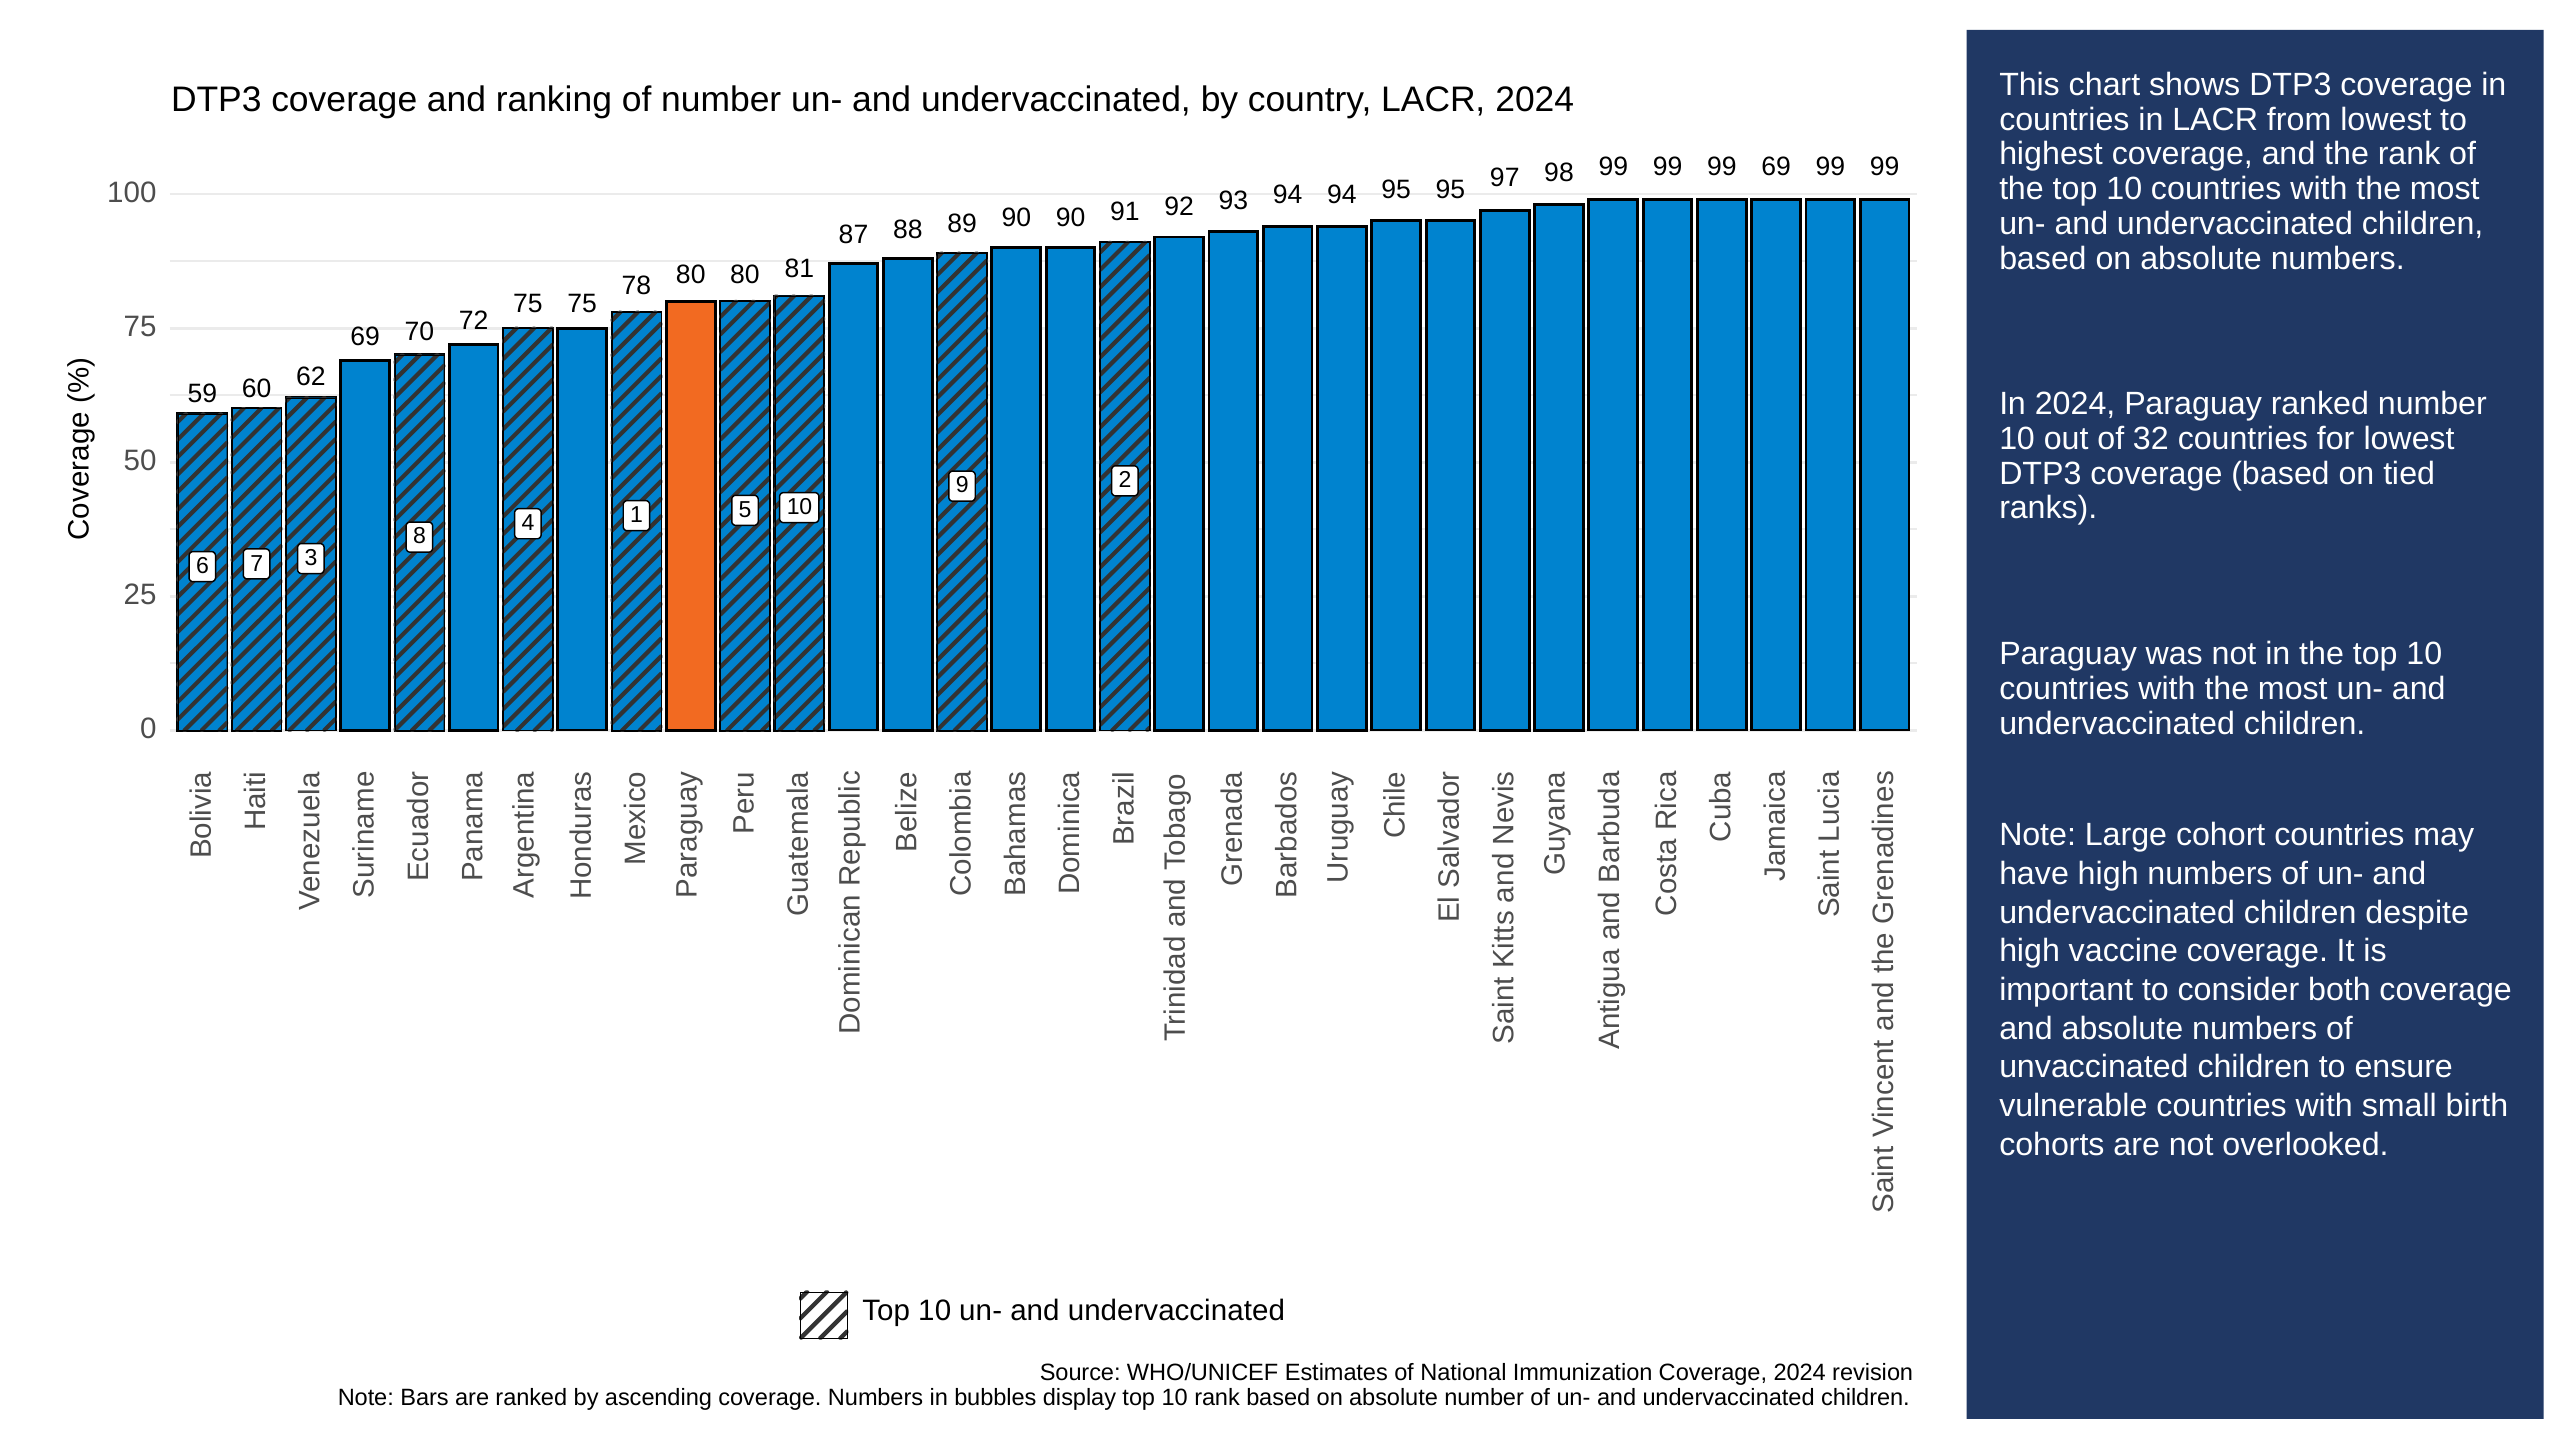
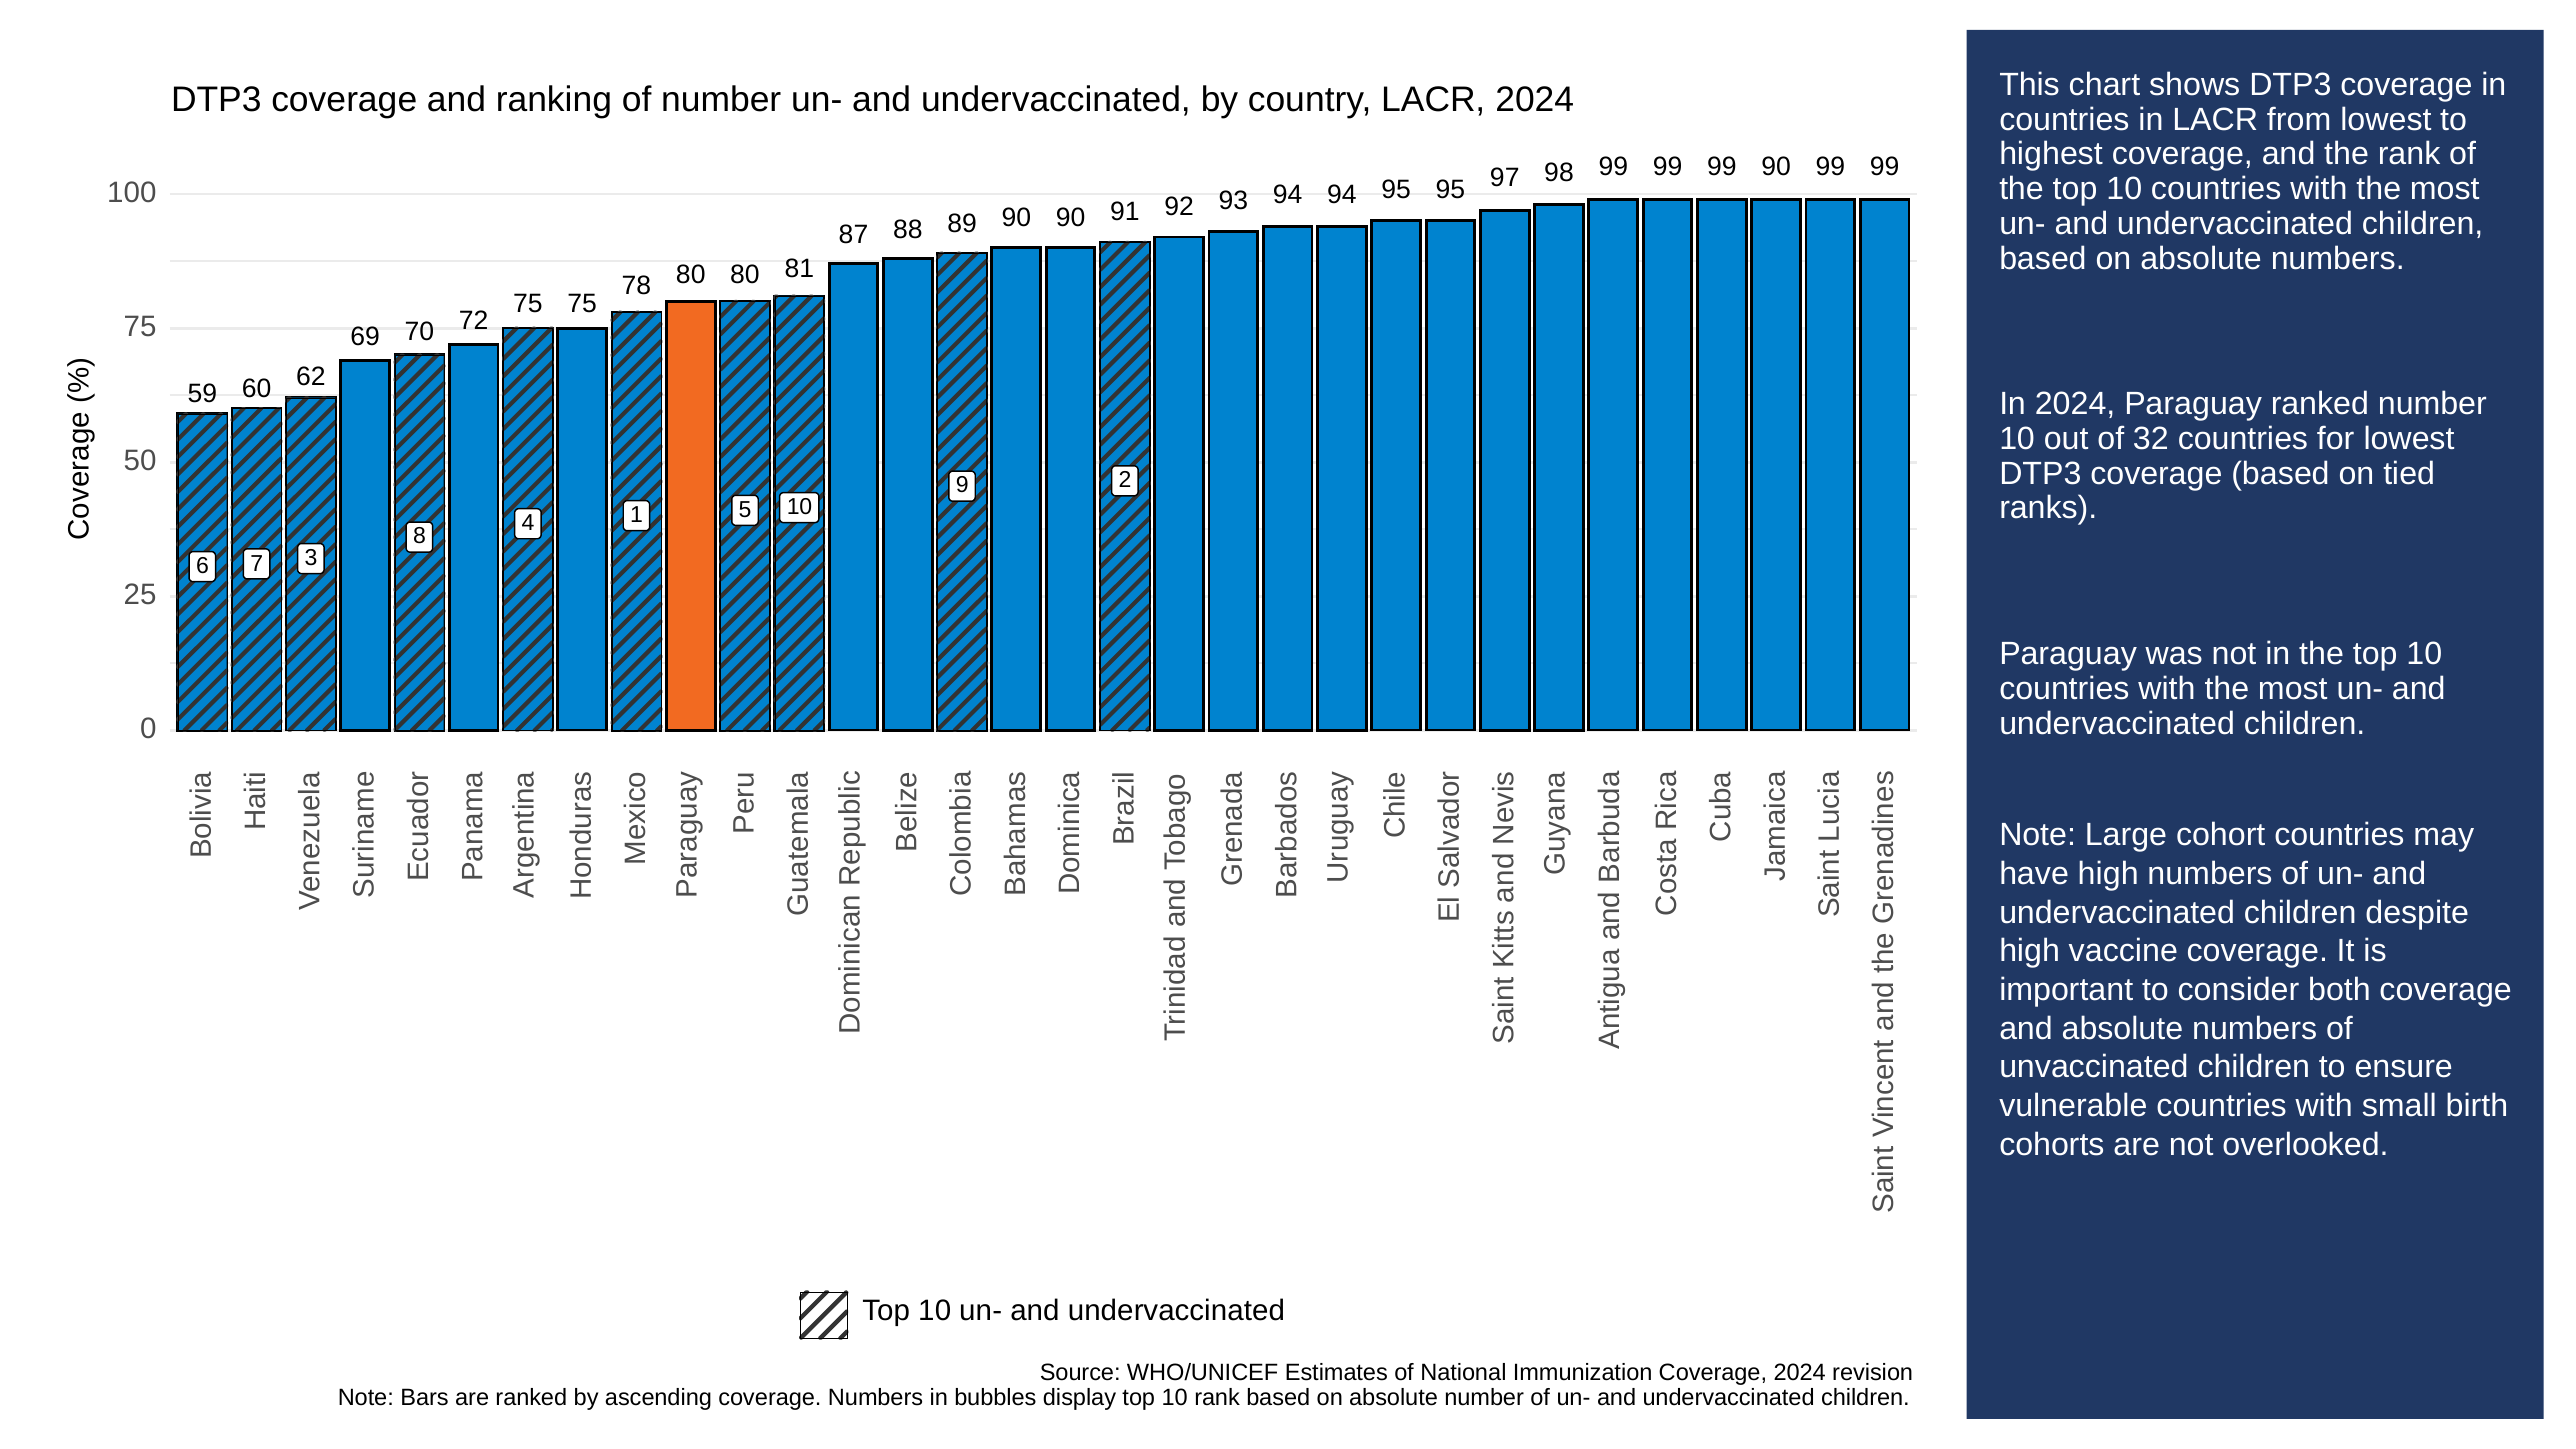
99 69: 69 -> 90
